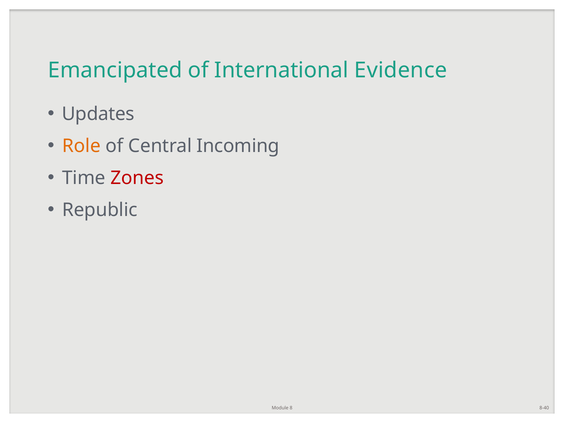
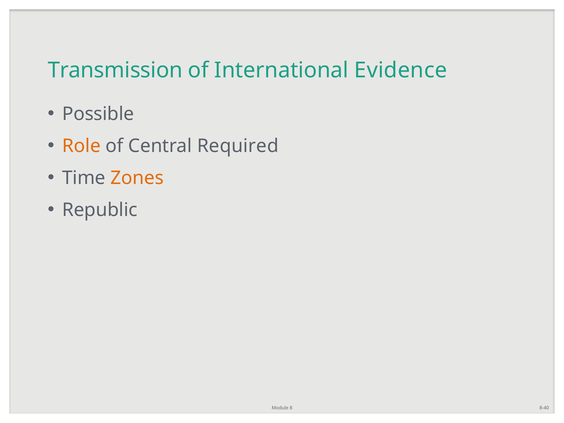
Emancipated: Emancipated -> Transmission
Updates: Updates -> Possible
Incoming: Incoming -> Required
Zones colour: red -> orange
